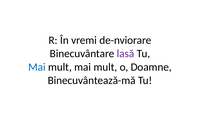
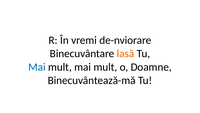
lasă colour: purple -> orange
